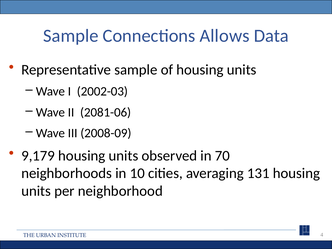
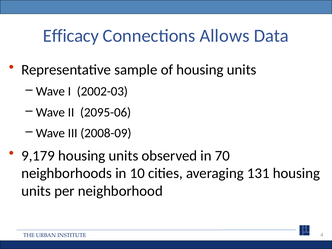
Sample at (71, 36): Sample -> Efficacy
2081-06: 2081-06 -> 2095-06
